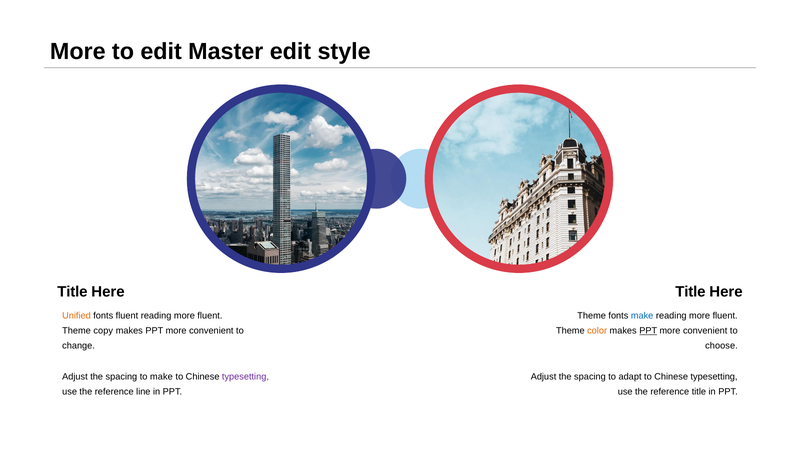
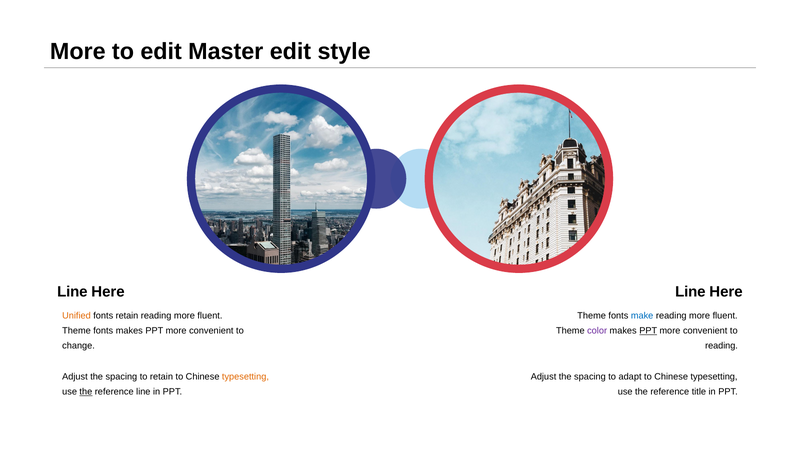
Title at (72, 292): Title -> Line
Title at (690, 292): Title -> Line
fonts fluent: fluent -> retain
copy at (103, 331): copy -> fonts
color colour: orange -> purple
choose at (721, 345): choose -> reading
to make: make -> retain
typesetting at (245, 377) colour: purple -> orange
the at (86, 392) underline: none -> present
